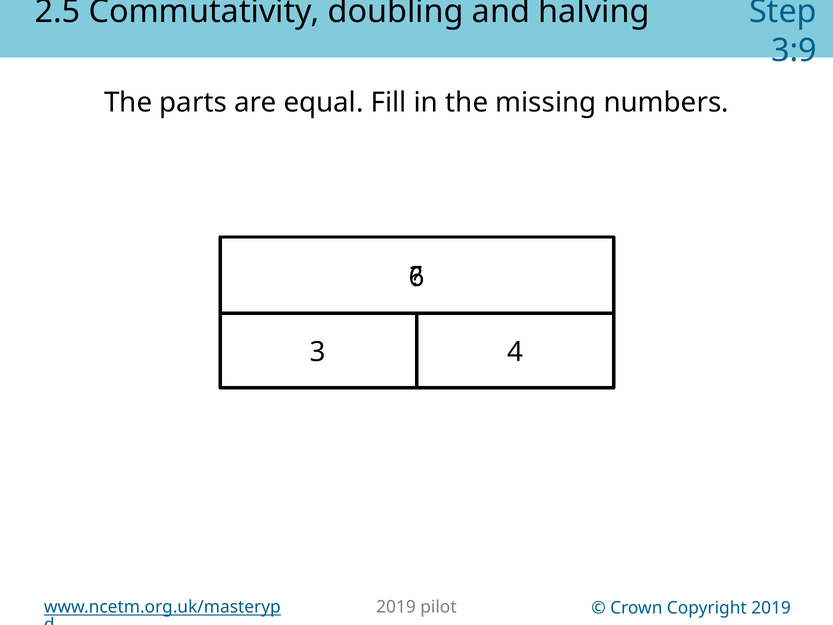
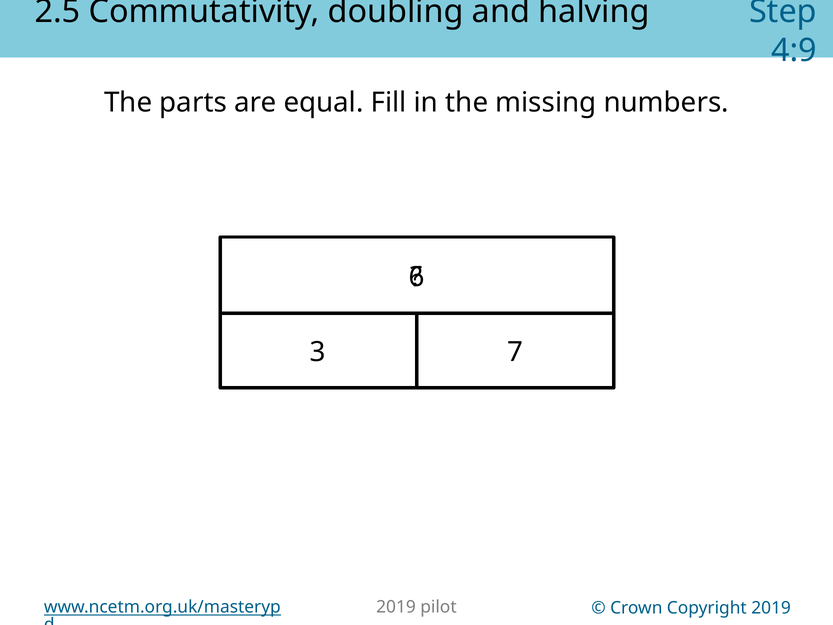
3:9: 3:9 -> 4:9
4: 4 -> 7
